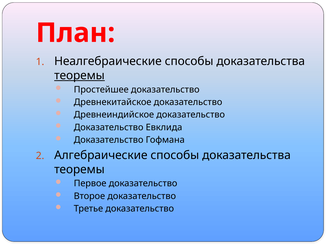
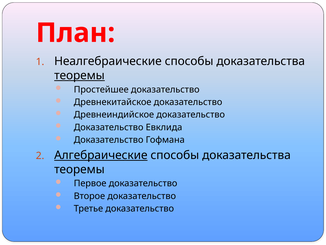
Алгебраические underline: none -> present
